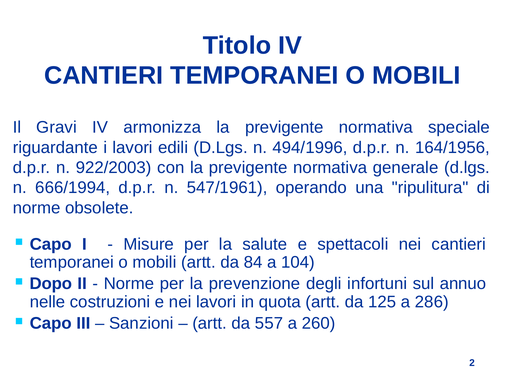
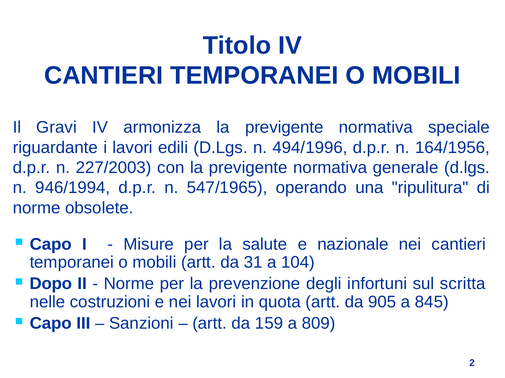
922/2003: 922/2003 -> 227/2003
666/1994: 666/1994 -> 946/1994
547/1961: 547/1961 -> 547/1965
spettacoli: spettacoli -> nazionale
84: 84 -> 31
annuo: annuo -> scritta
125: 125 -> 905
286: 286 -> 845
557: 557 -> 159
260: 260 -> 809
